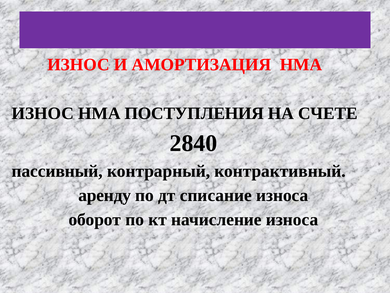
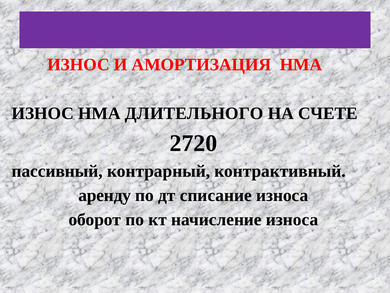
ПОСТУПЛЕНИЯ: ПОСТУПЛЕНИЯ -> ДЛИТЕЛЬНОГО
2840: 2840 -> 2720
